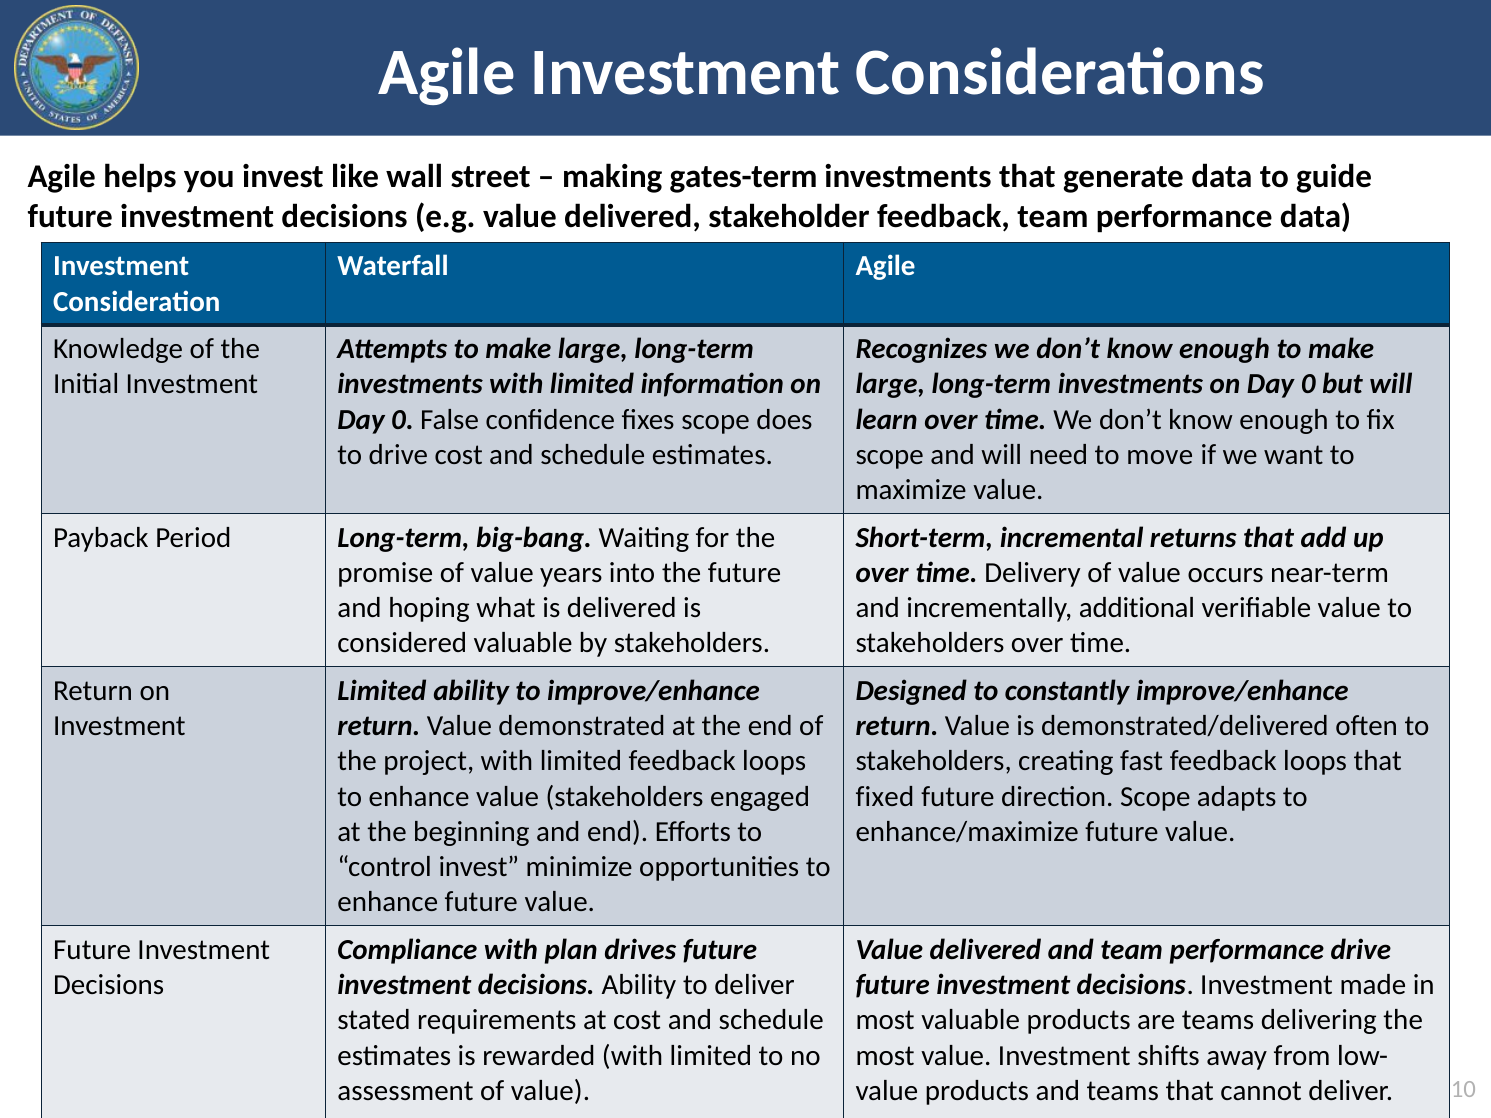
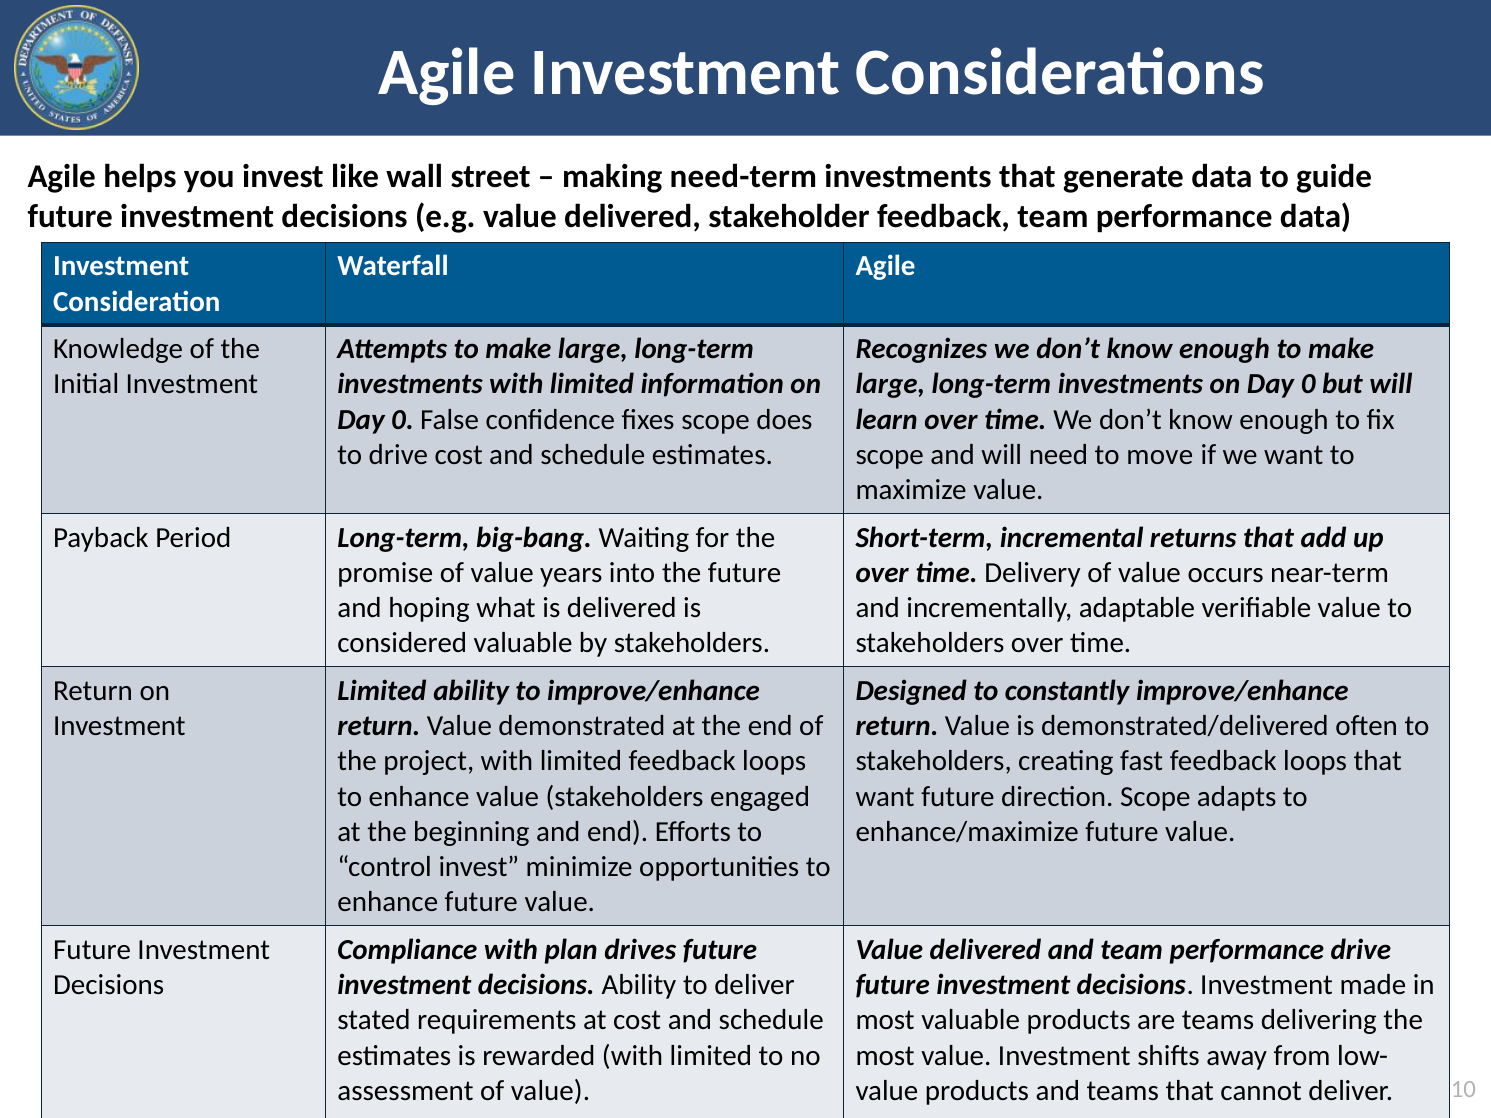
gates-term: gates-term -> need-term
additional: additional -> adaptable
fixed at (885, 797): fixed -> want
